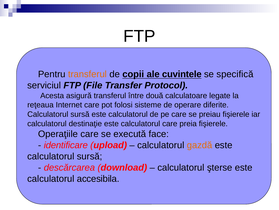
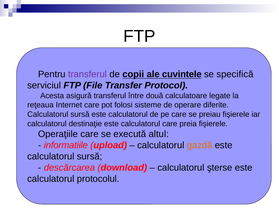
transferul at (87, 74) colour: orange -> purple
face: face -> altul
identificare: identificare -> informatiile
accesibila: accesibila -> protocolul
